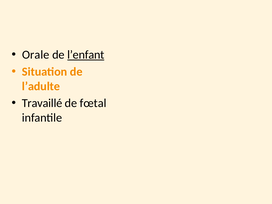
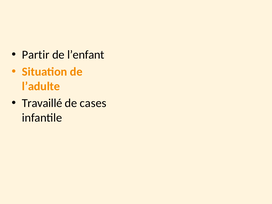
Orale: Orale -> Partir
l’enfant underline: present -> none
fœtal: fœtal -> cases
